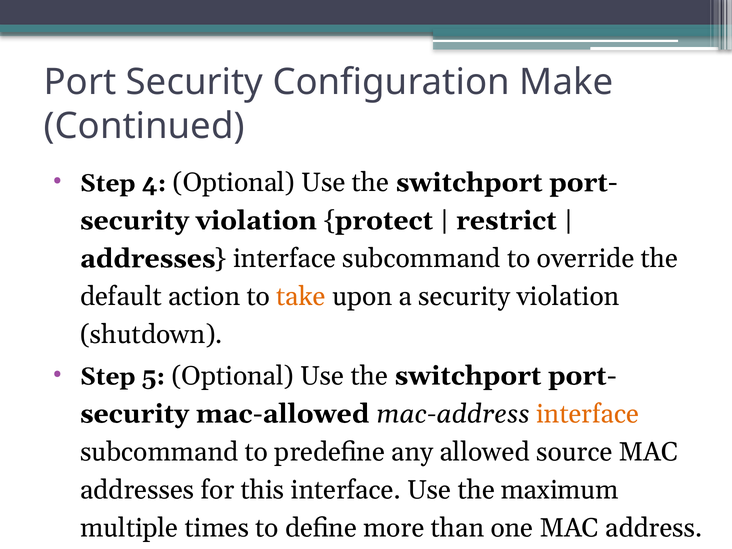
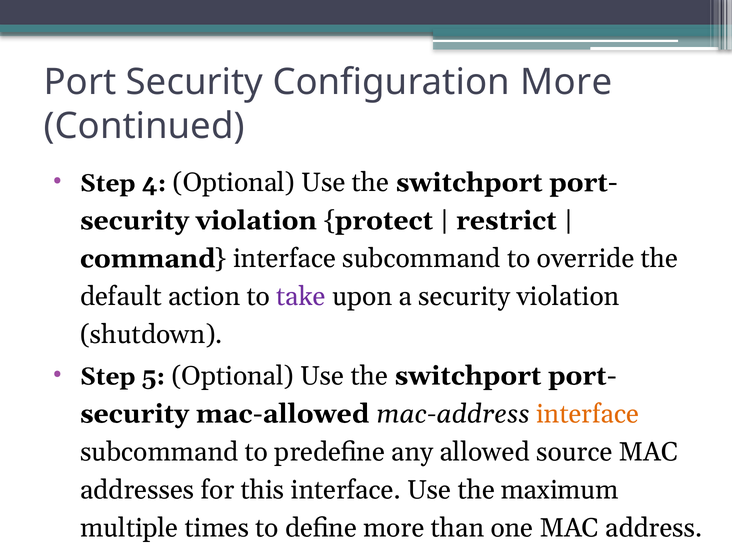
Configuration Make: Make -> More
addresses at (148, 259): addresses -> command
take colour: orange -> purple
